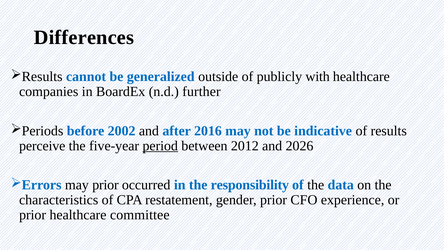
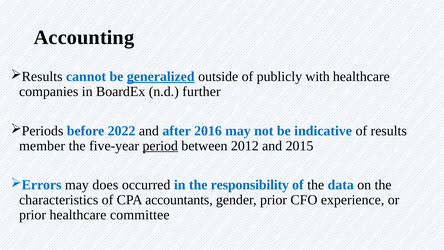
Differences: Differences -> Accounting
generalized underline: none -> present
2002: 2002 -> 2022
perceive: perceive -> member
2026: 2026 -> 2015
may prior: prior -> does
restatement: restatement -> accountants
